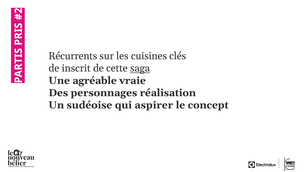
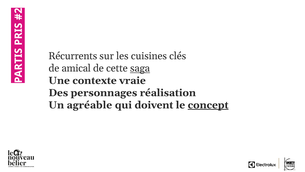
inscrit: inscrit -> amical
agréable: agréable -> contexte
sudéoise: sudéoise -> agréable
aspirer: aspirer -> doivent
concept underline: none -> present
